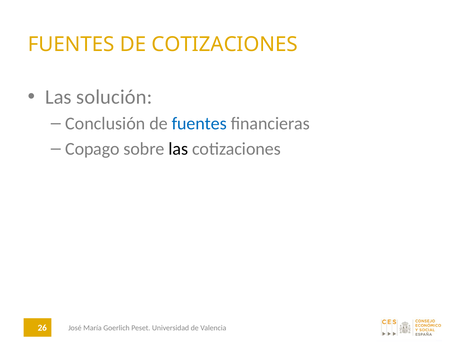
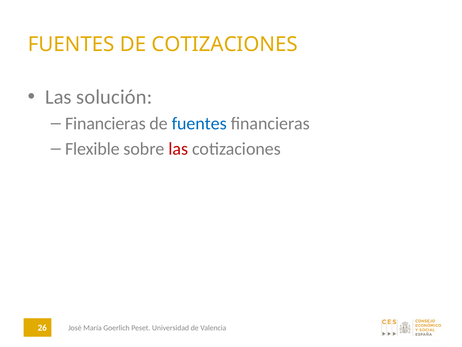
Conclusión at (105, 123): Conclusión -> Financieras
Copago: Copago -> Flexible
las at (178, 149) colour: black -> red
